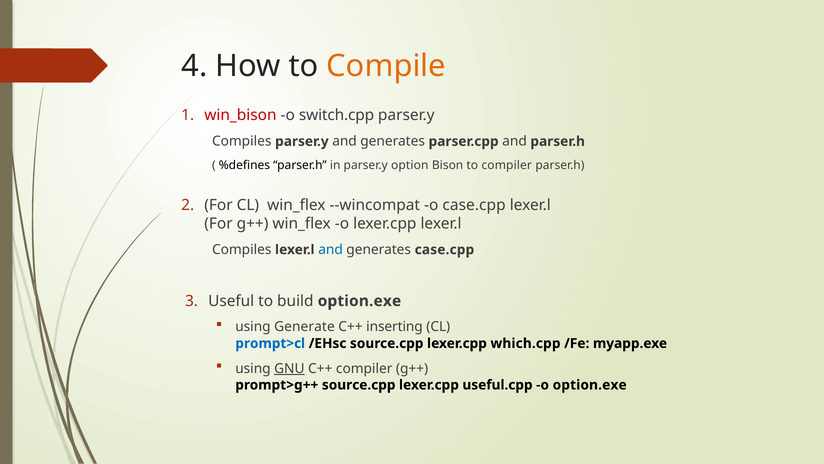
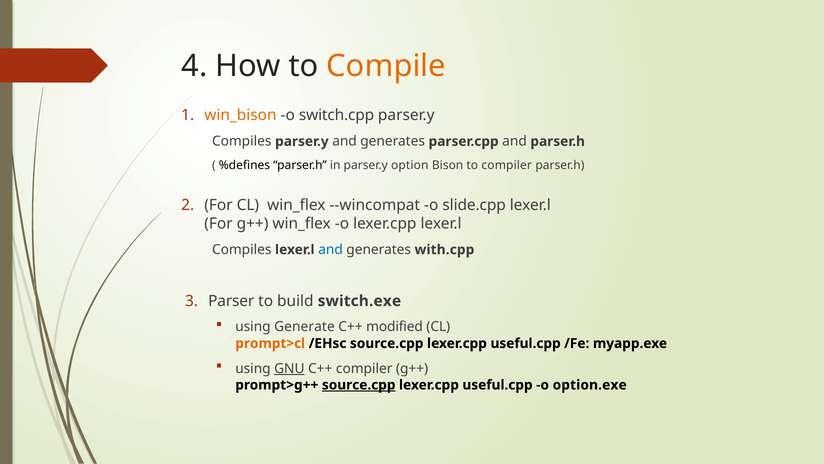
win_bison colour: red -> orange
o case.cpp: case.cpp -> slide.cpp
generates case.cpp: case.cpp -> with.cpp
Useful: Useful -> Parser
build option.exe: option.exe -> switch.exe
inserting: inserting -> modified
prompt>cl colour: blue -> orange
/EHsc source.cpp lexer.cpp which.cpp: which.cpp -> useful.cpp
source.cpp at (359, 385) underline: none -> present
